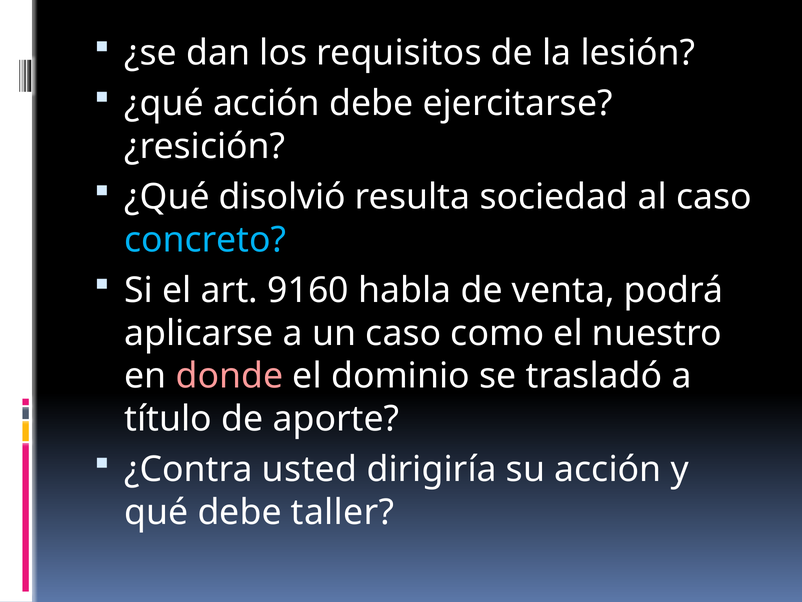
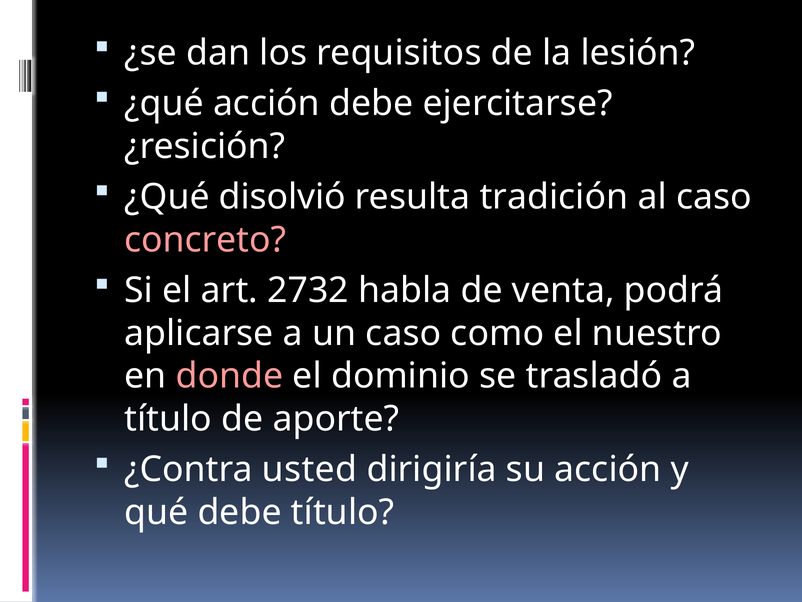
sociedad: sociedad -> tradición
concreto colour: light blue -> pink
9160: 9160 -> 2732
debe taller: taller -> título
